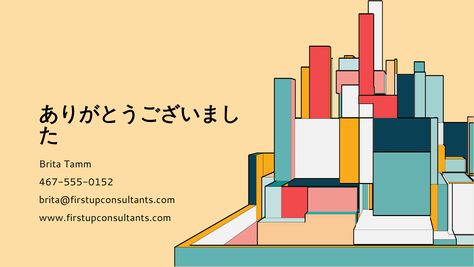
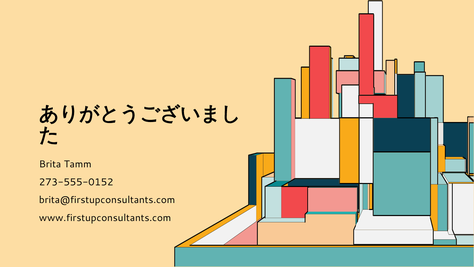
467-555-0152: 467-555-0152 -> 273-555-0152
